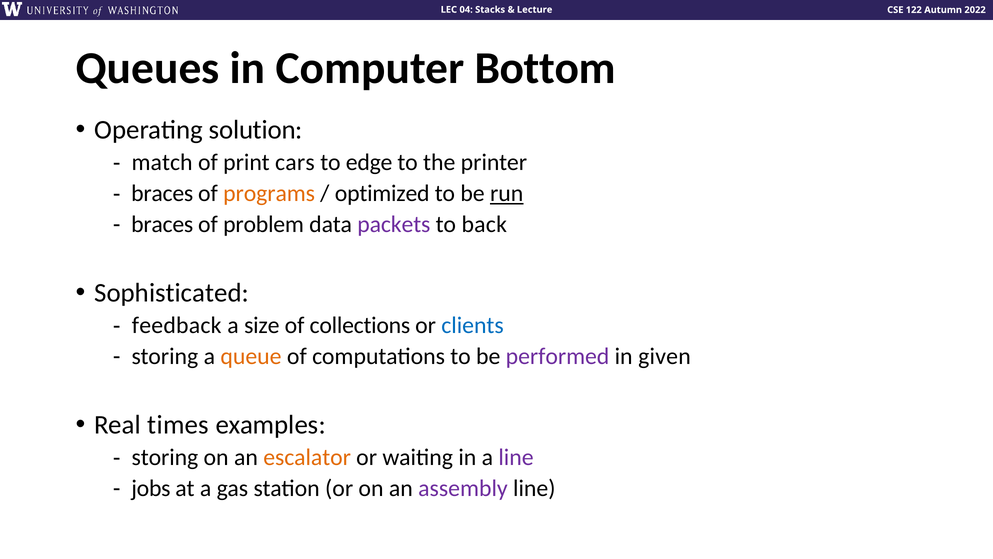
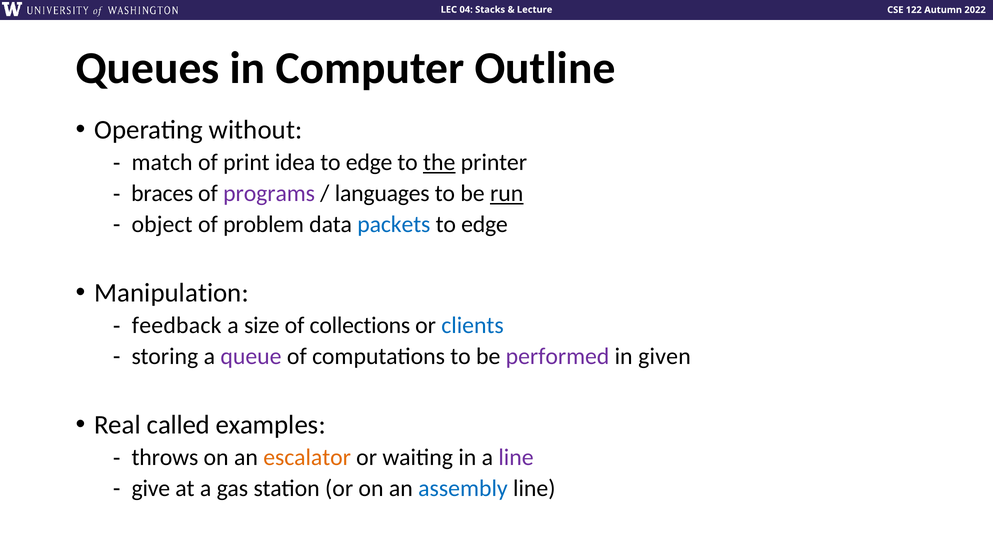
Bottom: Bottom -> Outline
solution: solution -> without
cars: cars -> idea
the underline: none -> present
programs colour: orange -> purple
optimized: optimized -> languages
braces at (162, 224): braces -> object
packets colour: purple -> blue
back at (484, 224): back -> edge
Sophisticated: Sophisticated -> Manipulation
queue colour: orange -> purple
times: times -> called
storing at (165, 457): storing -> throws
jobs: jobs -> give
assembly colour: purple -> blue
